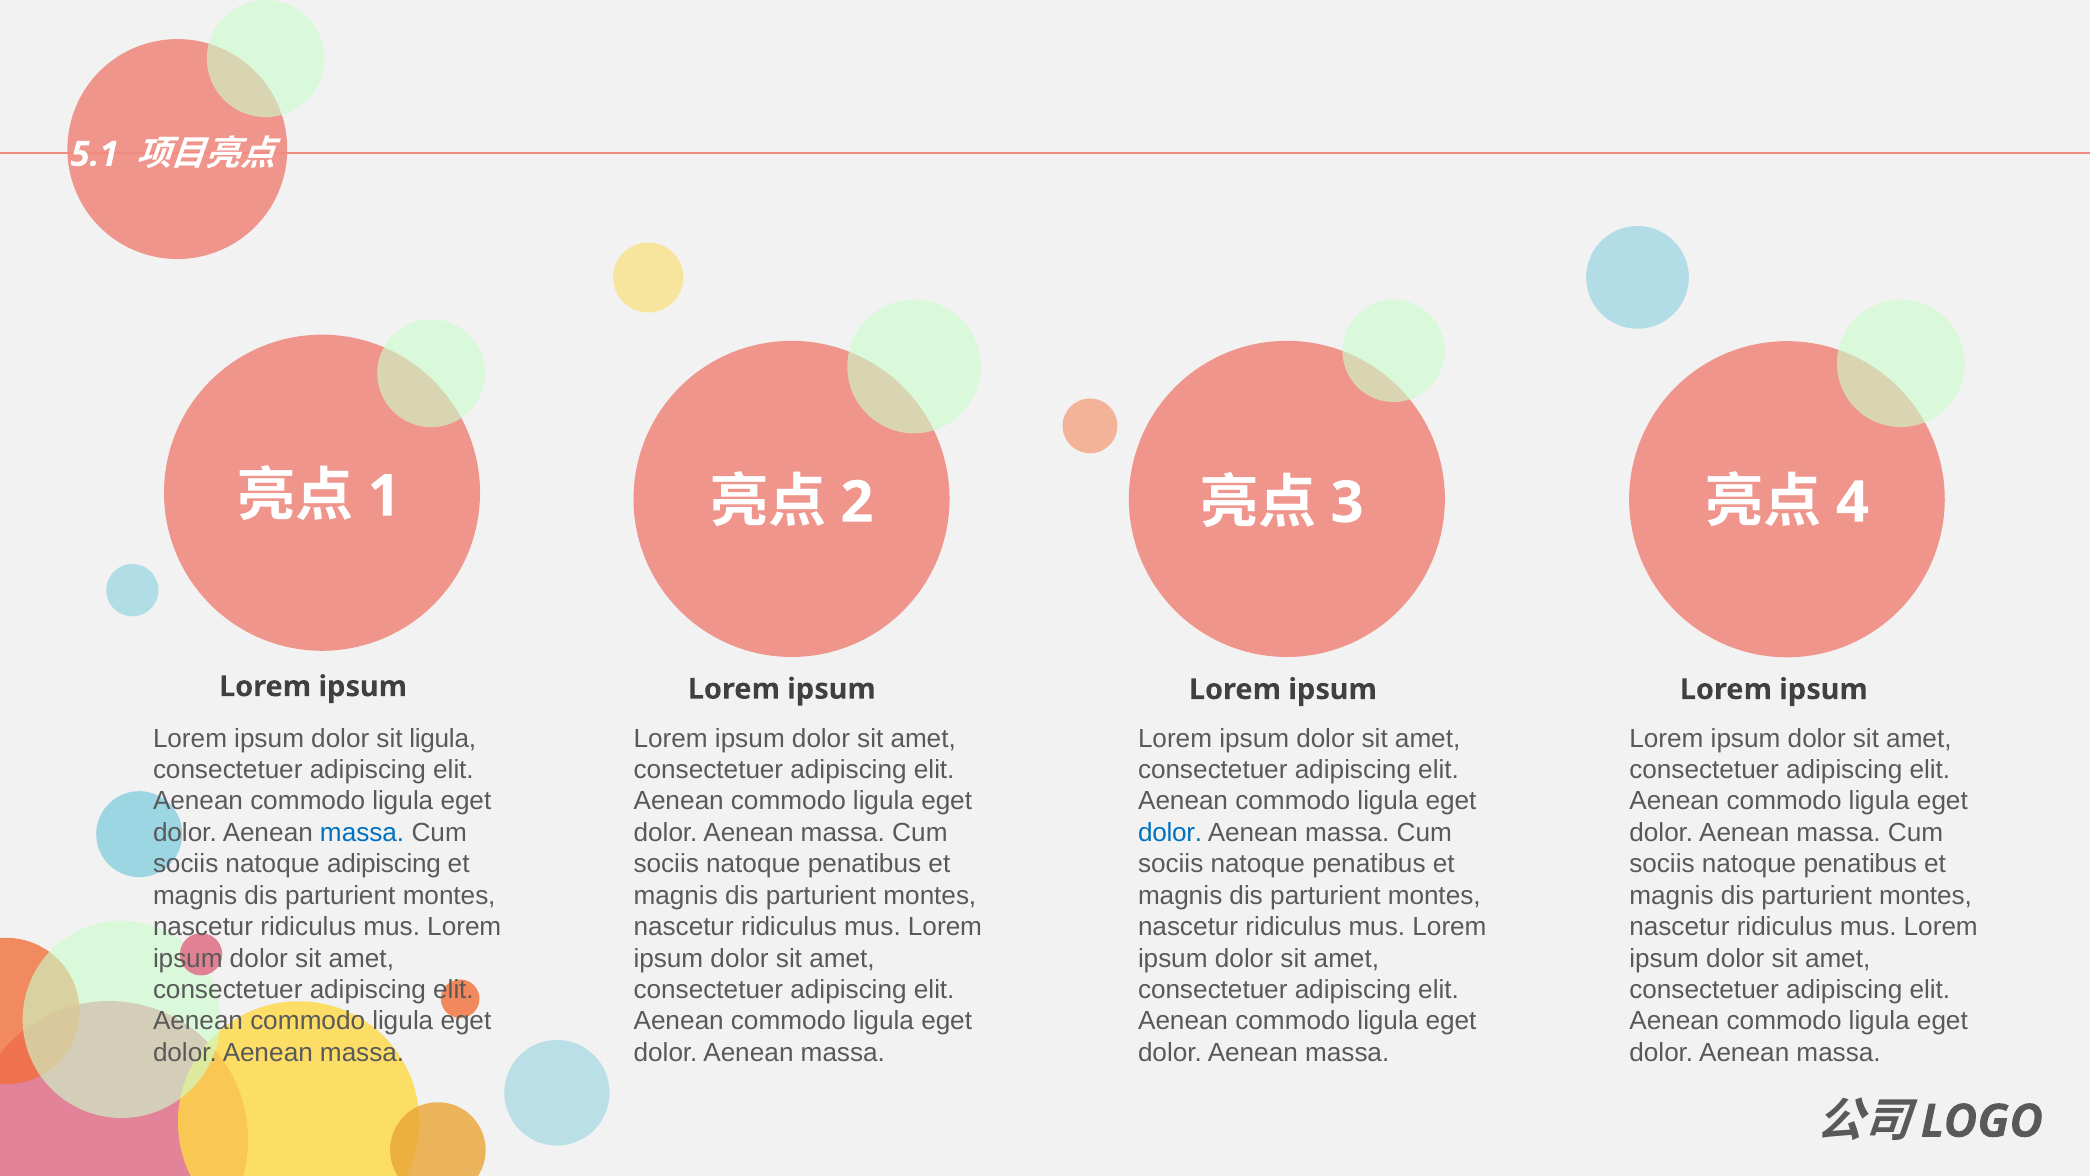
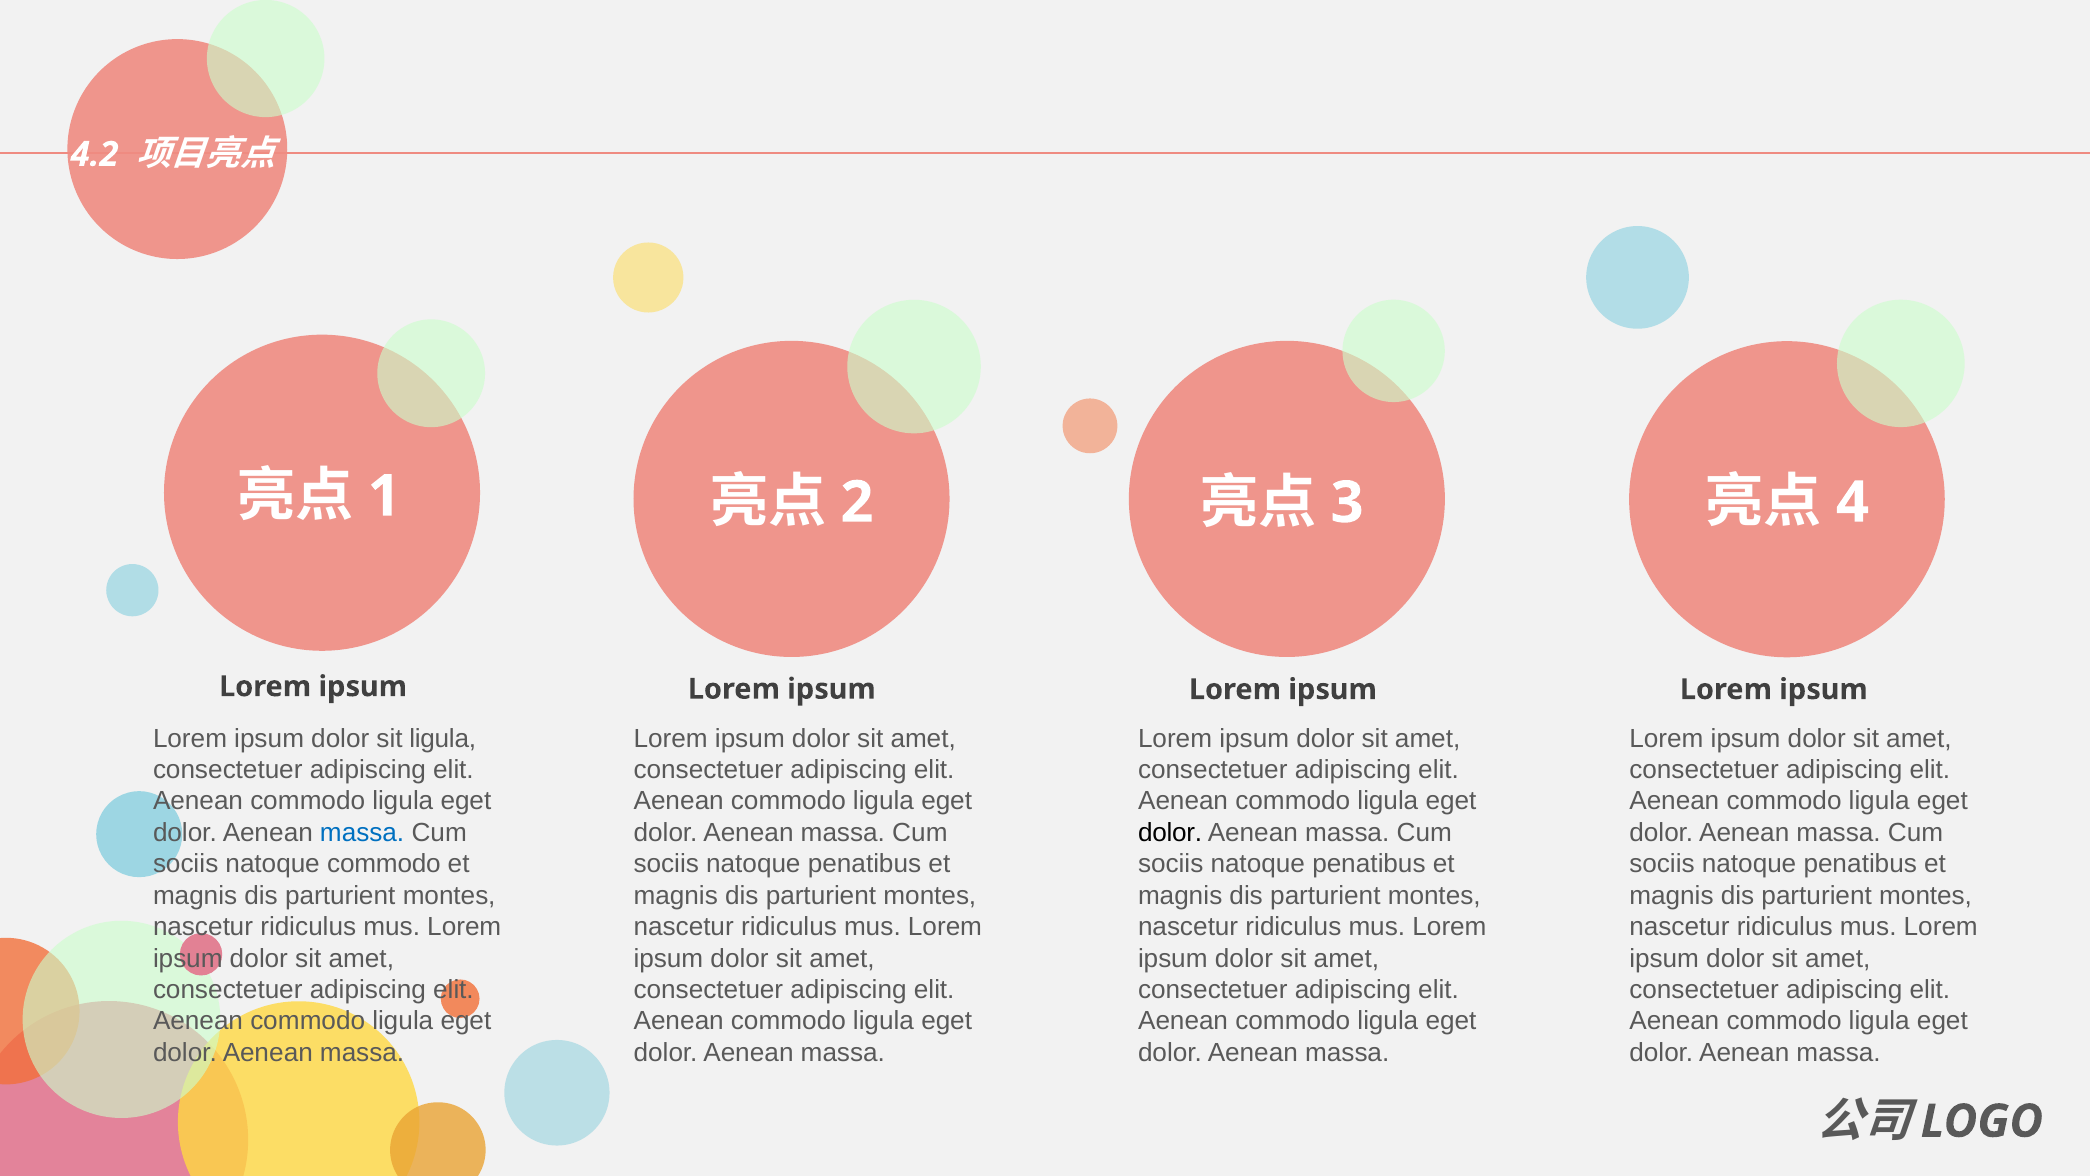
5.1: 5.1 -> 4.2
dolor at (1170, 832) colour: blue -> black
natoque adipiscing: adipiscing -> commodo
